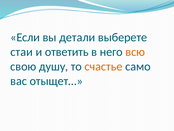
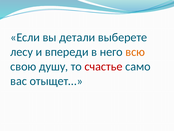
стаи: стаи -> лесу
ответить: ответить -> впереди
счастье colour: orange -> red
